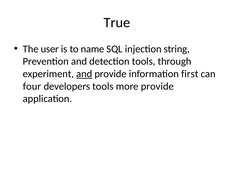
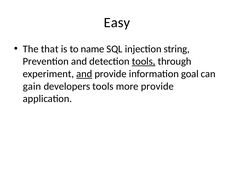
True: True -> Easy
user: user -> that
tools at (144, 62) underline: none -> present
first: first -> goal
four: four -> gain
